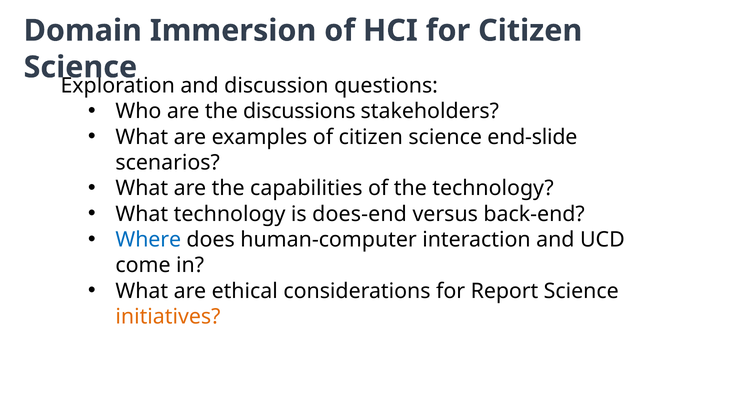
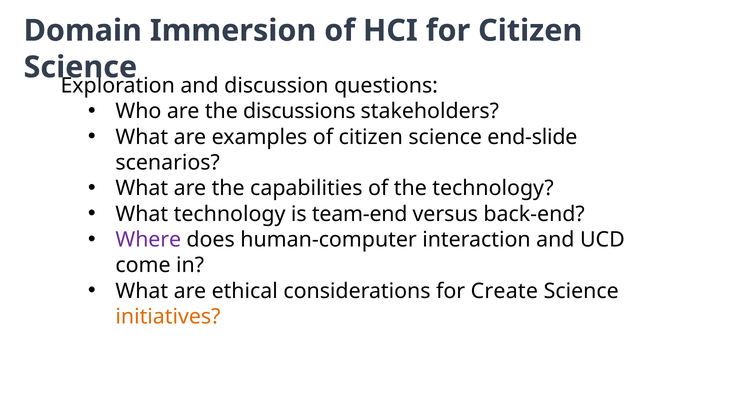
does-end: does-end -> team-end
Where colour: blue -> purple
Report: Report -> Create
